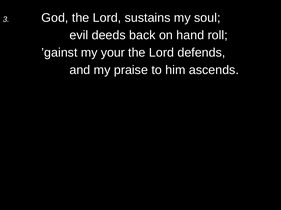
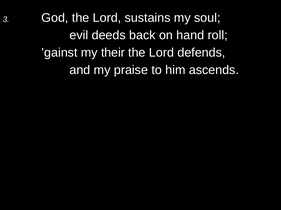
your: your -> their
